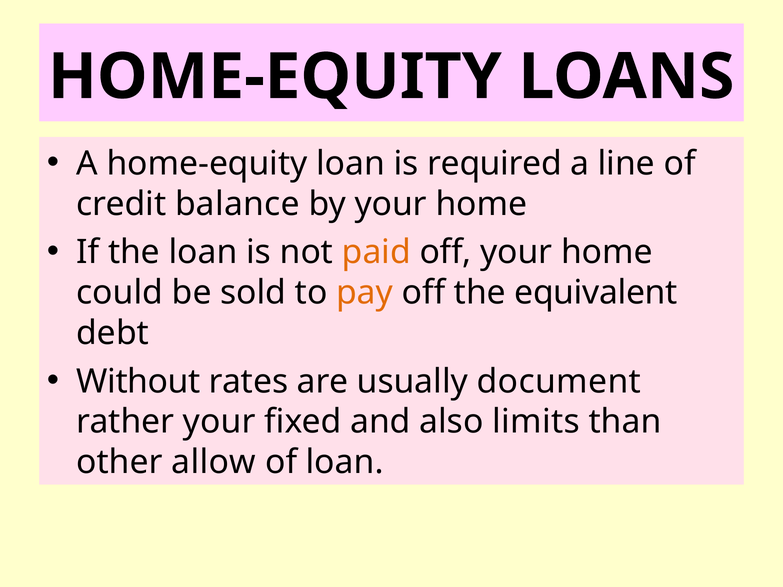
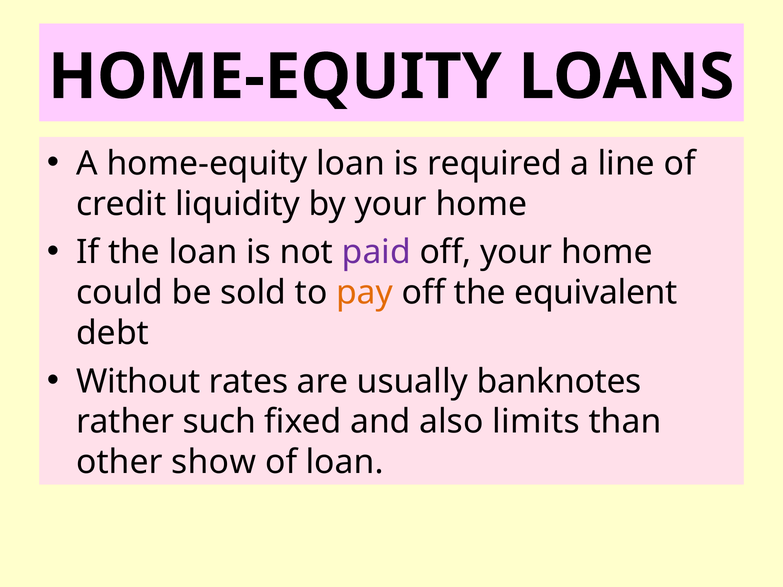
balance: balance -> liquidity
paid colour: orange -> purple
document: document -> banknotes
rather your: your -> such
allow: allow -> show
